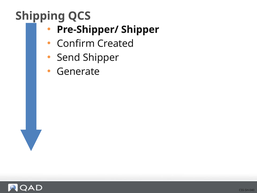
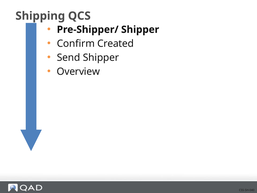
Generate: Generate -> Overview
